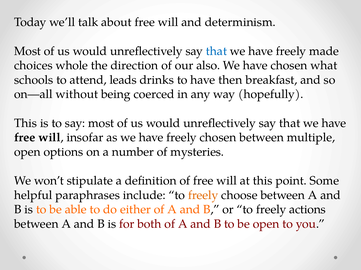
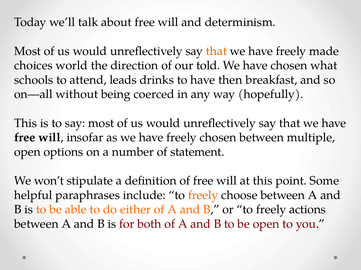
that at (216, 51) colour: blue -> orange
whole: whole -> world
also: also -> told
mysteries: mysteries -> statement
